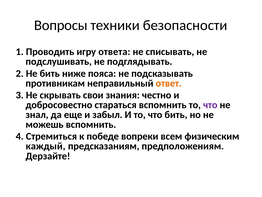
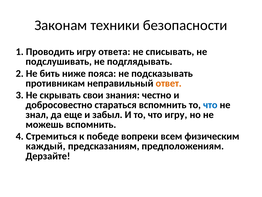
Вопросы: Вопросы -> Законам
что at (210, 105) colour: purple -> blue
что бить: бить -> игру
